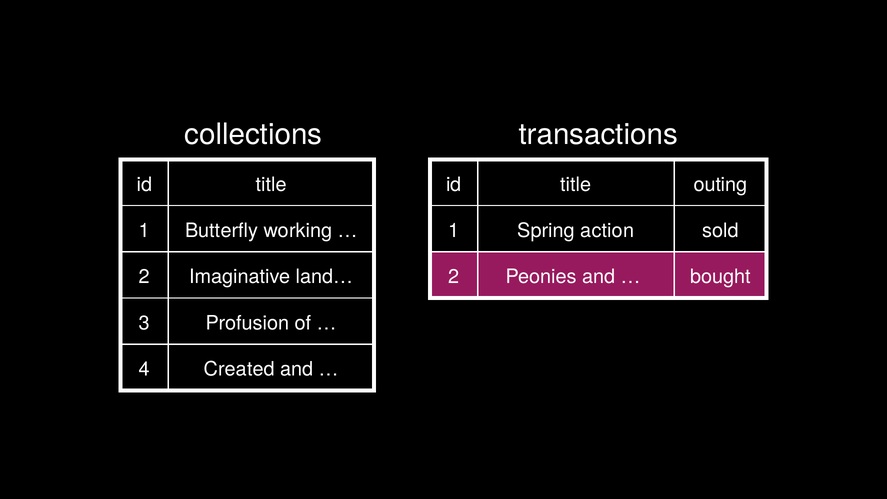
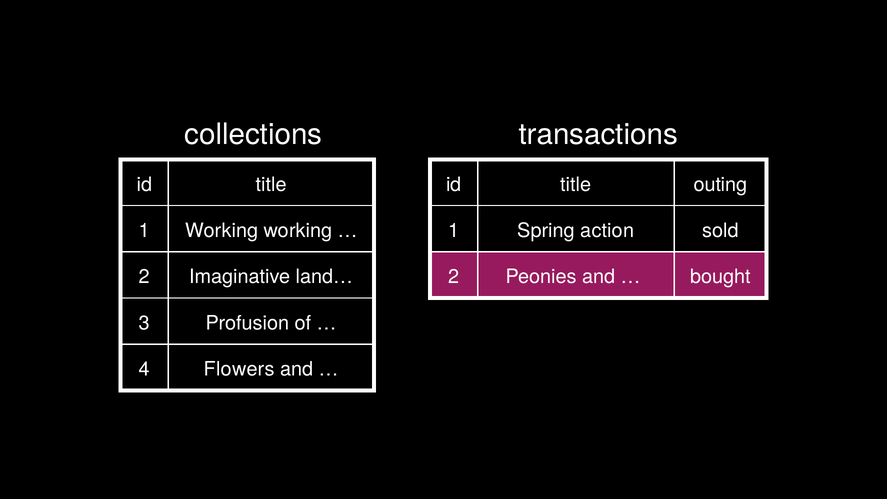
1 Butterfly: Butterfly -> Working
Created: Created -> Flowers
